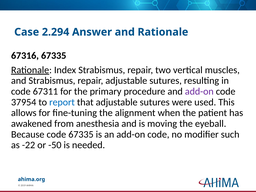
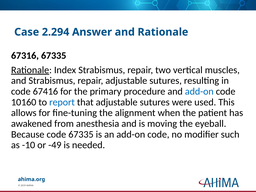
67311: 67311 -> 67416
add-on at (199, 91) colour: purple -> blue
37954: 37954 -> 10160
-22: -22 -> -10
-50: -50 -> -49
